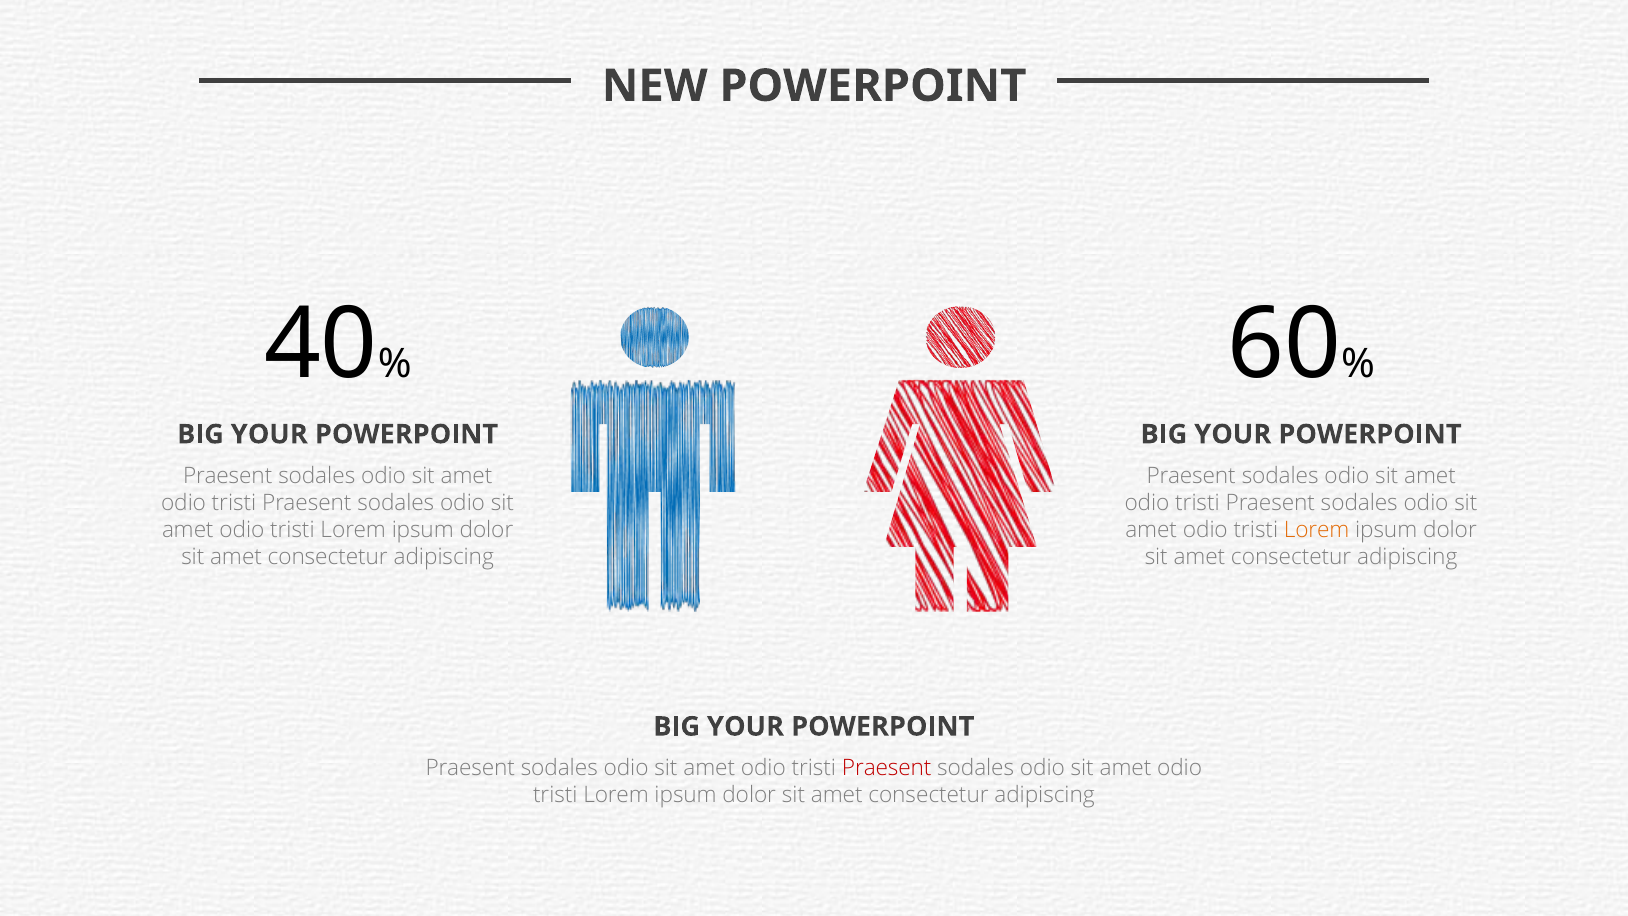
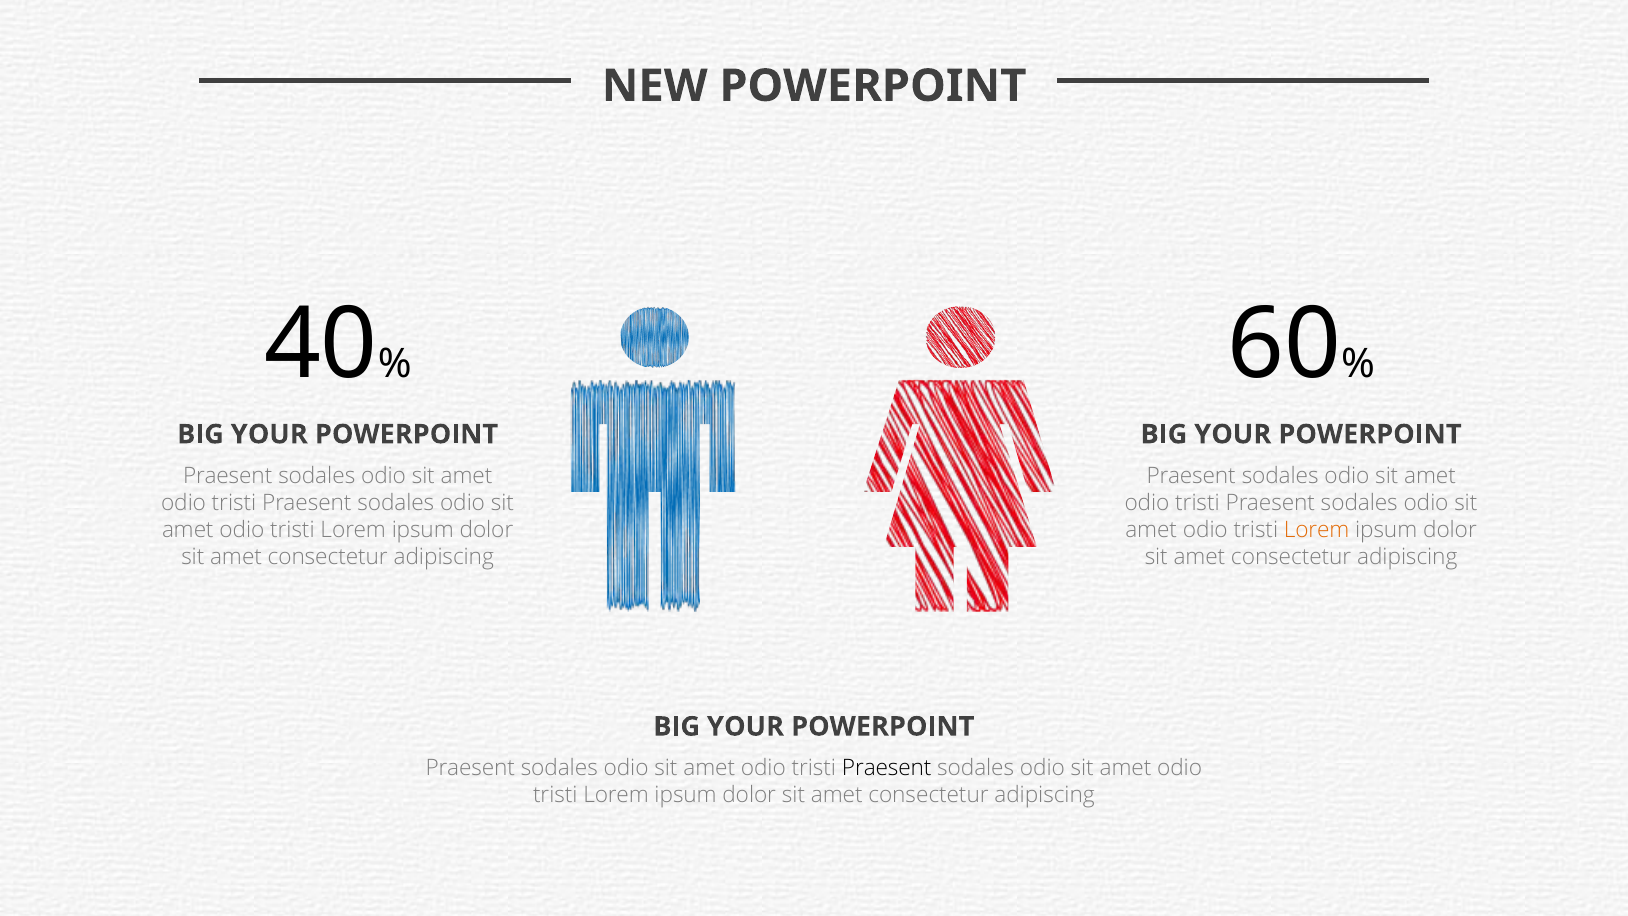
Praesent at (887, 768) colour: red -> black
